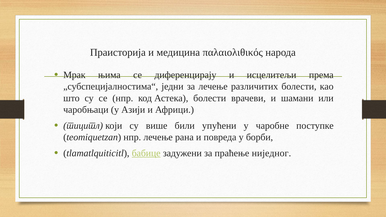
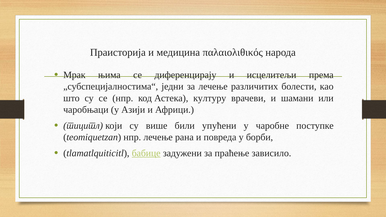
Астека болести: болести -> културу
ниједног: ниједног -> зависило
